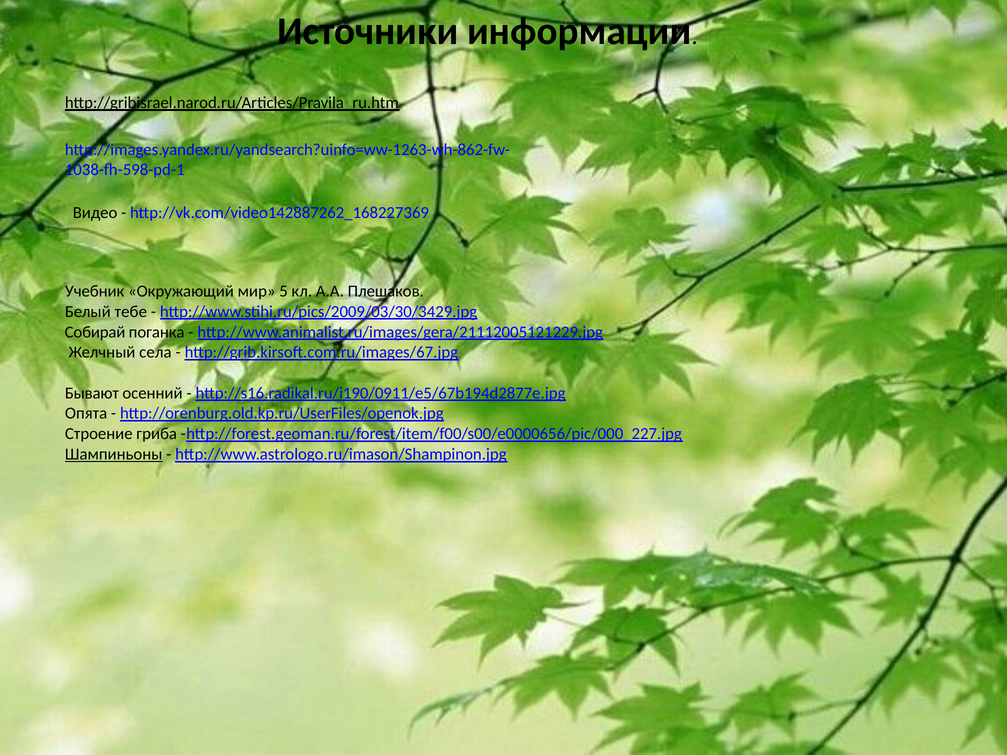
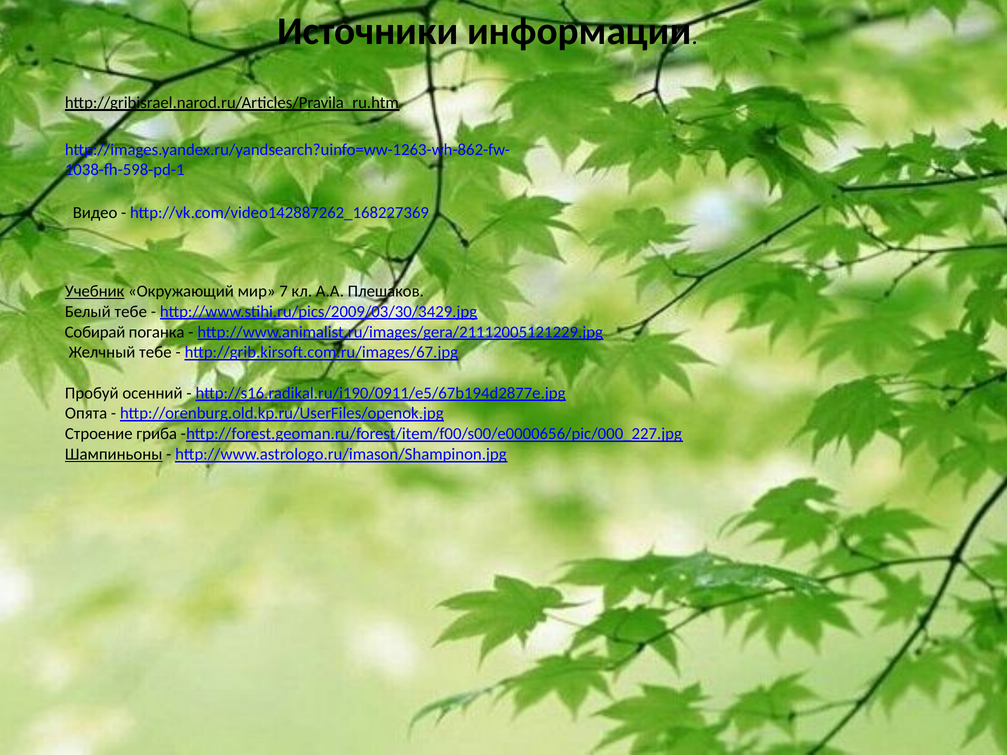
Учебник underline: none -> present
5: 5 -> 7
Желчный села: села -> тебе
Бывают: Бывают -> Пробуй
